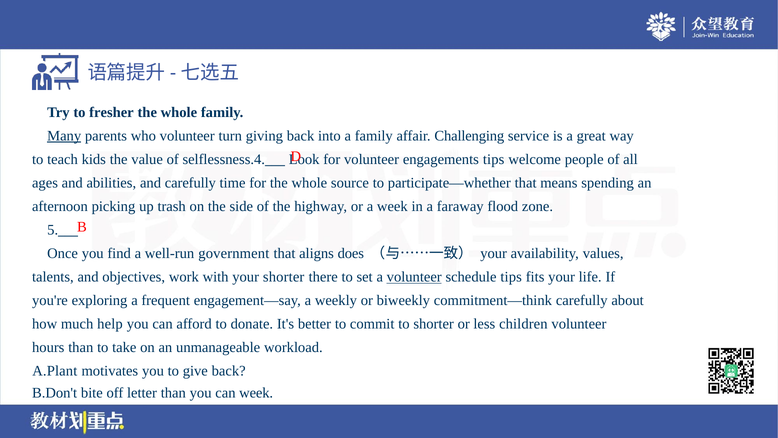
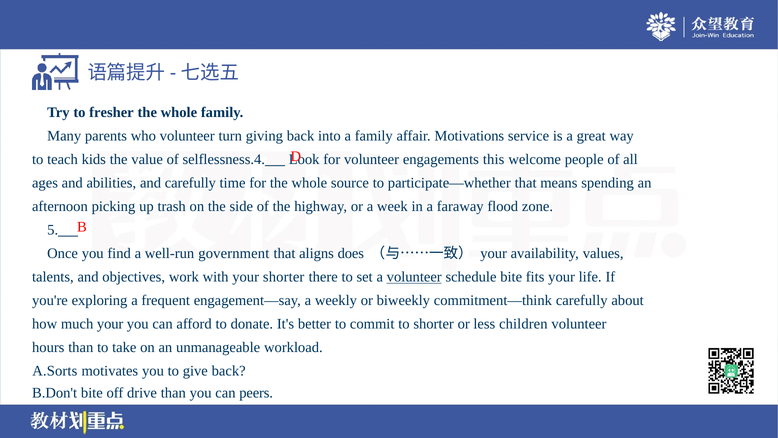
Many underline: present -> none
Challenging: Challenging -> Motivations
engagements tips: tips -> this
schedule tips: tips -> bite
much help: help -> your
A.Plant: A.Plant -> A.Sorts
letter: letter -> drive
can week: week -> peers
